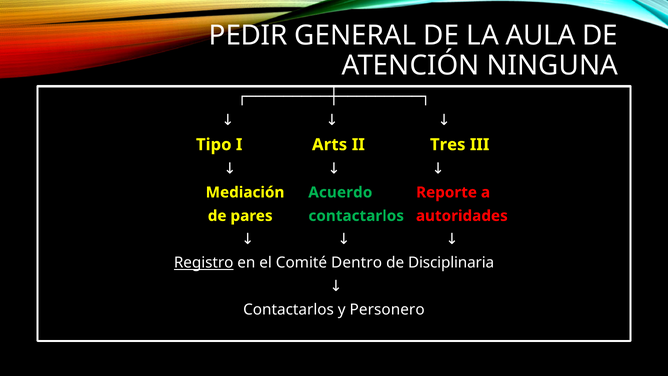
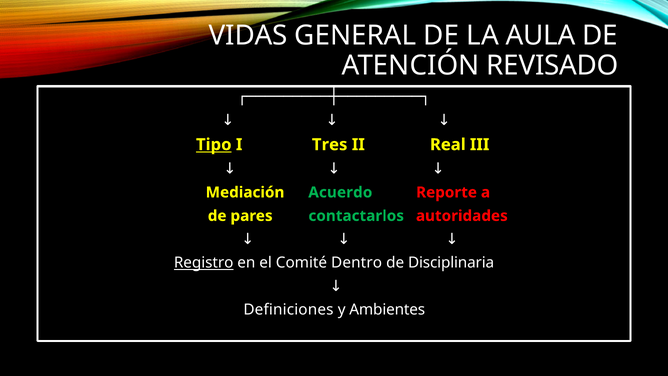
PEDIR: PEDIR -> VIDAS
NINGUNA: NINGUNA -> REVISADO
Tipo underline: none -> present
Arts: Arts -> Tres
Tres: Tres -> Real
Contactarlos at (289, 310): Contactarlos -> Definiciones
Personero: Personero -> Ambientes
